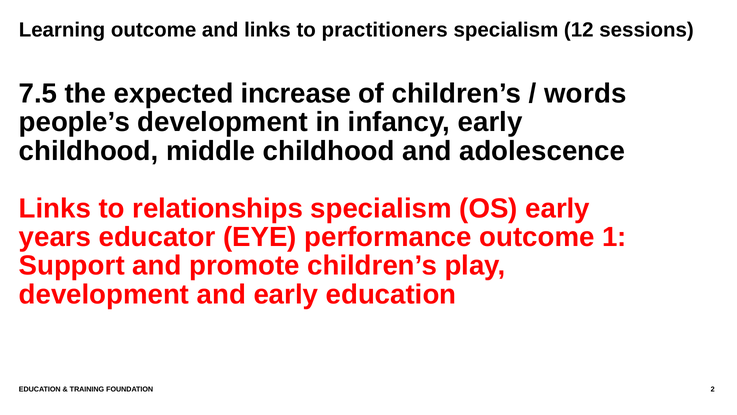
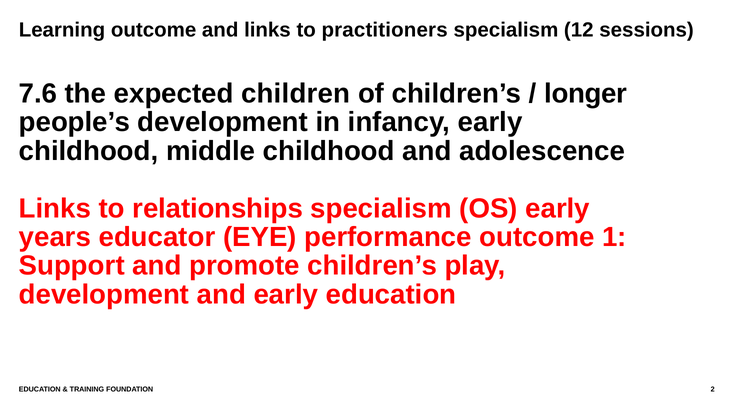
7.5: 7.5 -> 7.6
increase: increase -> children
words: words -> longer
